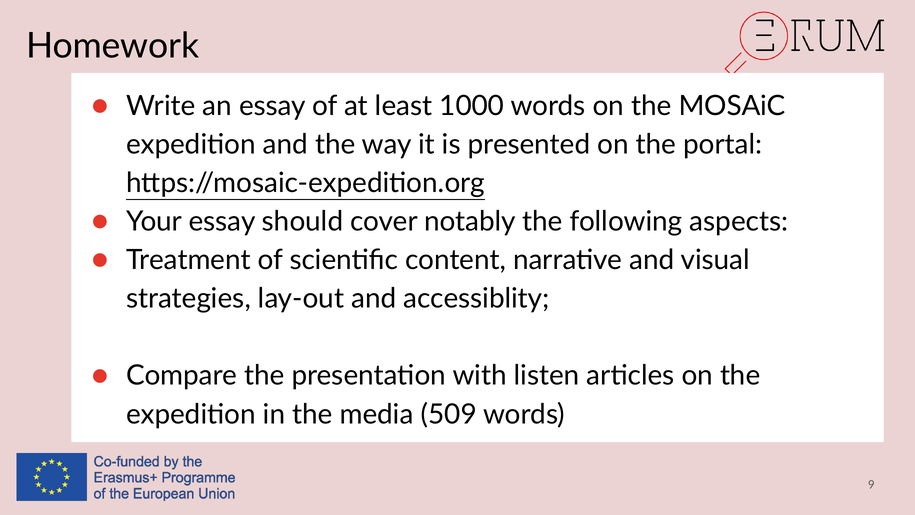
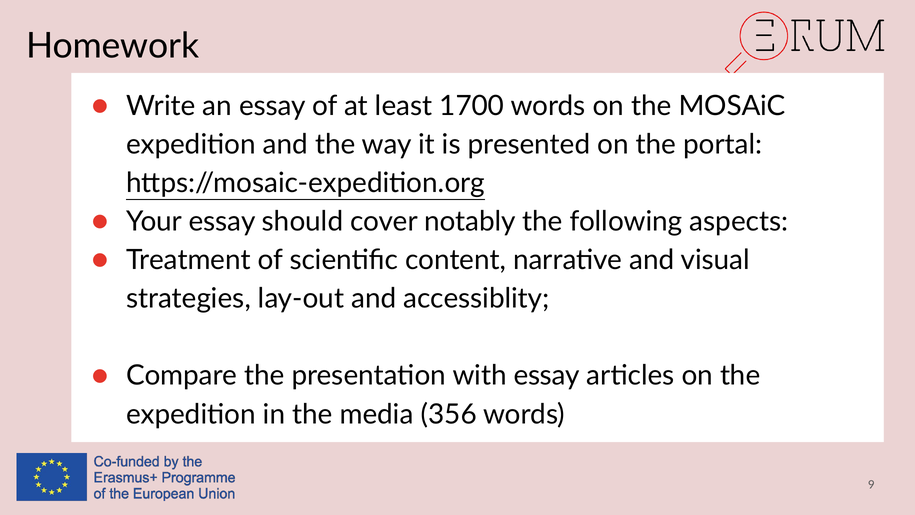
1000: 1000 -> 1700
with listen: listen -> essay
509: 509 -> 356
